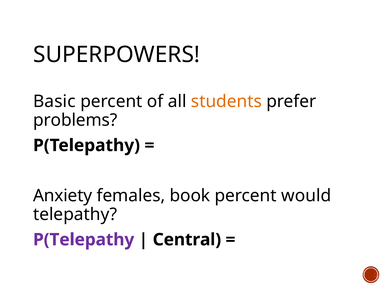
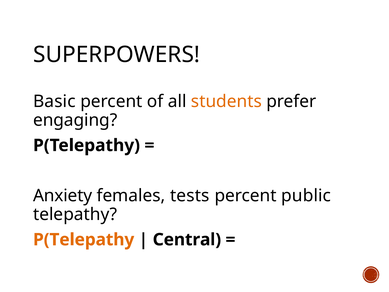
problems: problems -> engaging
book: book -> tests
would: would -> public
P(Telepathy at (84, 239) colour: purple -> orange
